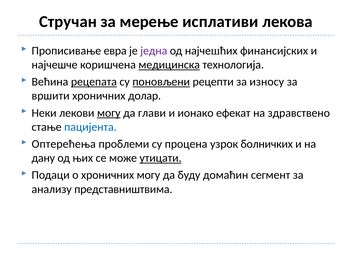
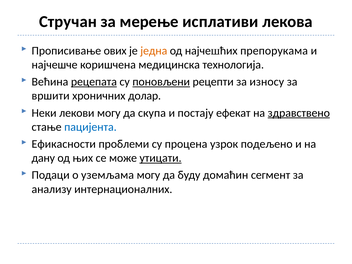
евра: евра -> ових
једна colour: purple -> orange
финансијских: финансијских -> препорукама
медицинска underline: present -> none
могу at (109, 113) underline: present -> none
глави: глави -> скупа
ионако: ионако -> постају
здравствено underline: none -> present
Оптерећења: Оптерећења -> Ефикасности
болничких: болничких -> подељено
о хроничних: хроничних -> уземљама
представништвима: представништвима -> интернационалних
